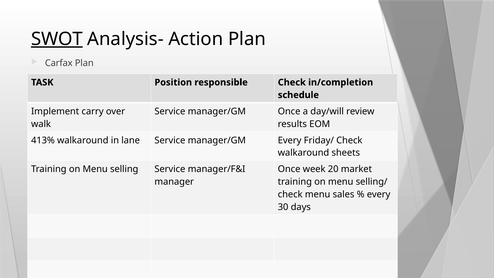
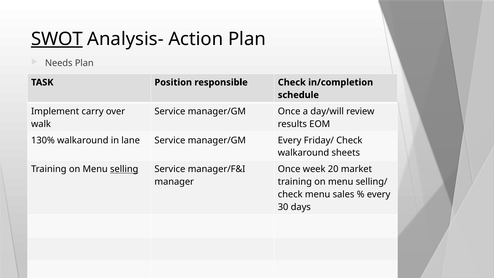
Carfax: Carfax -> Needs
413%: 413% -> 130%
selling underline: none -> present
